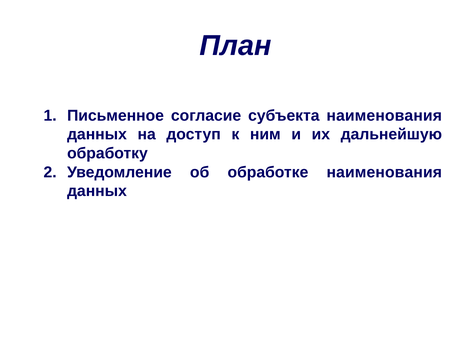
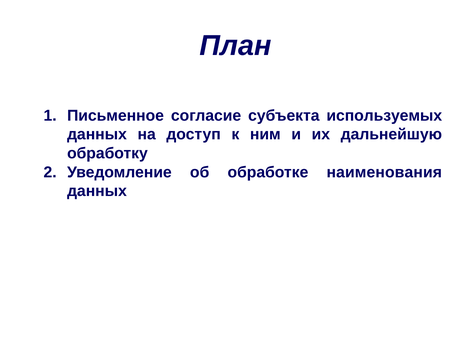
субъекта наименования: наименования -> используемых
